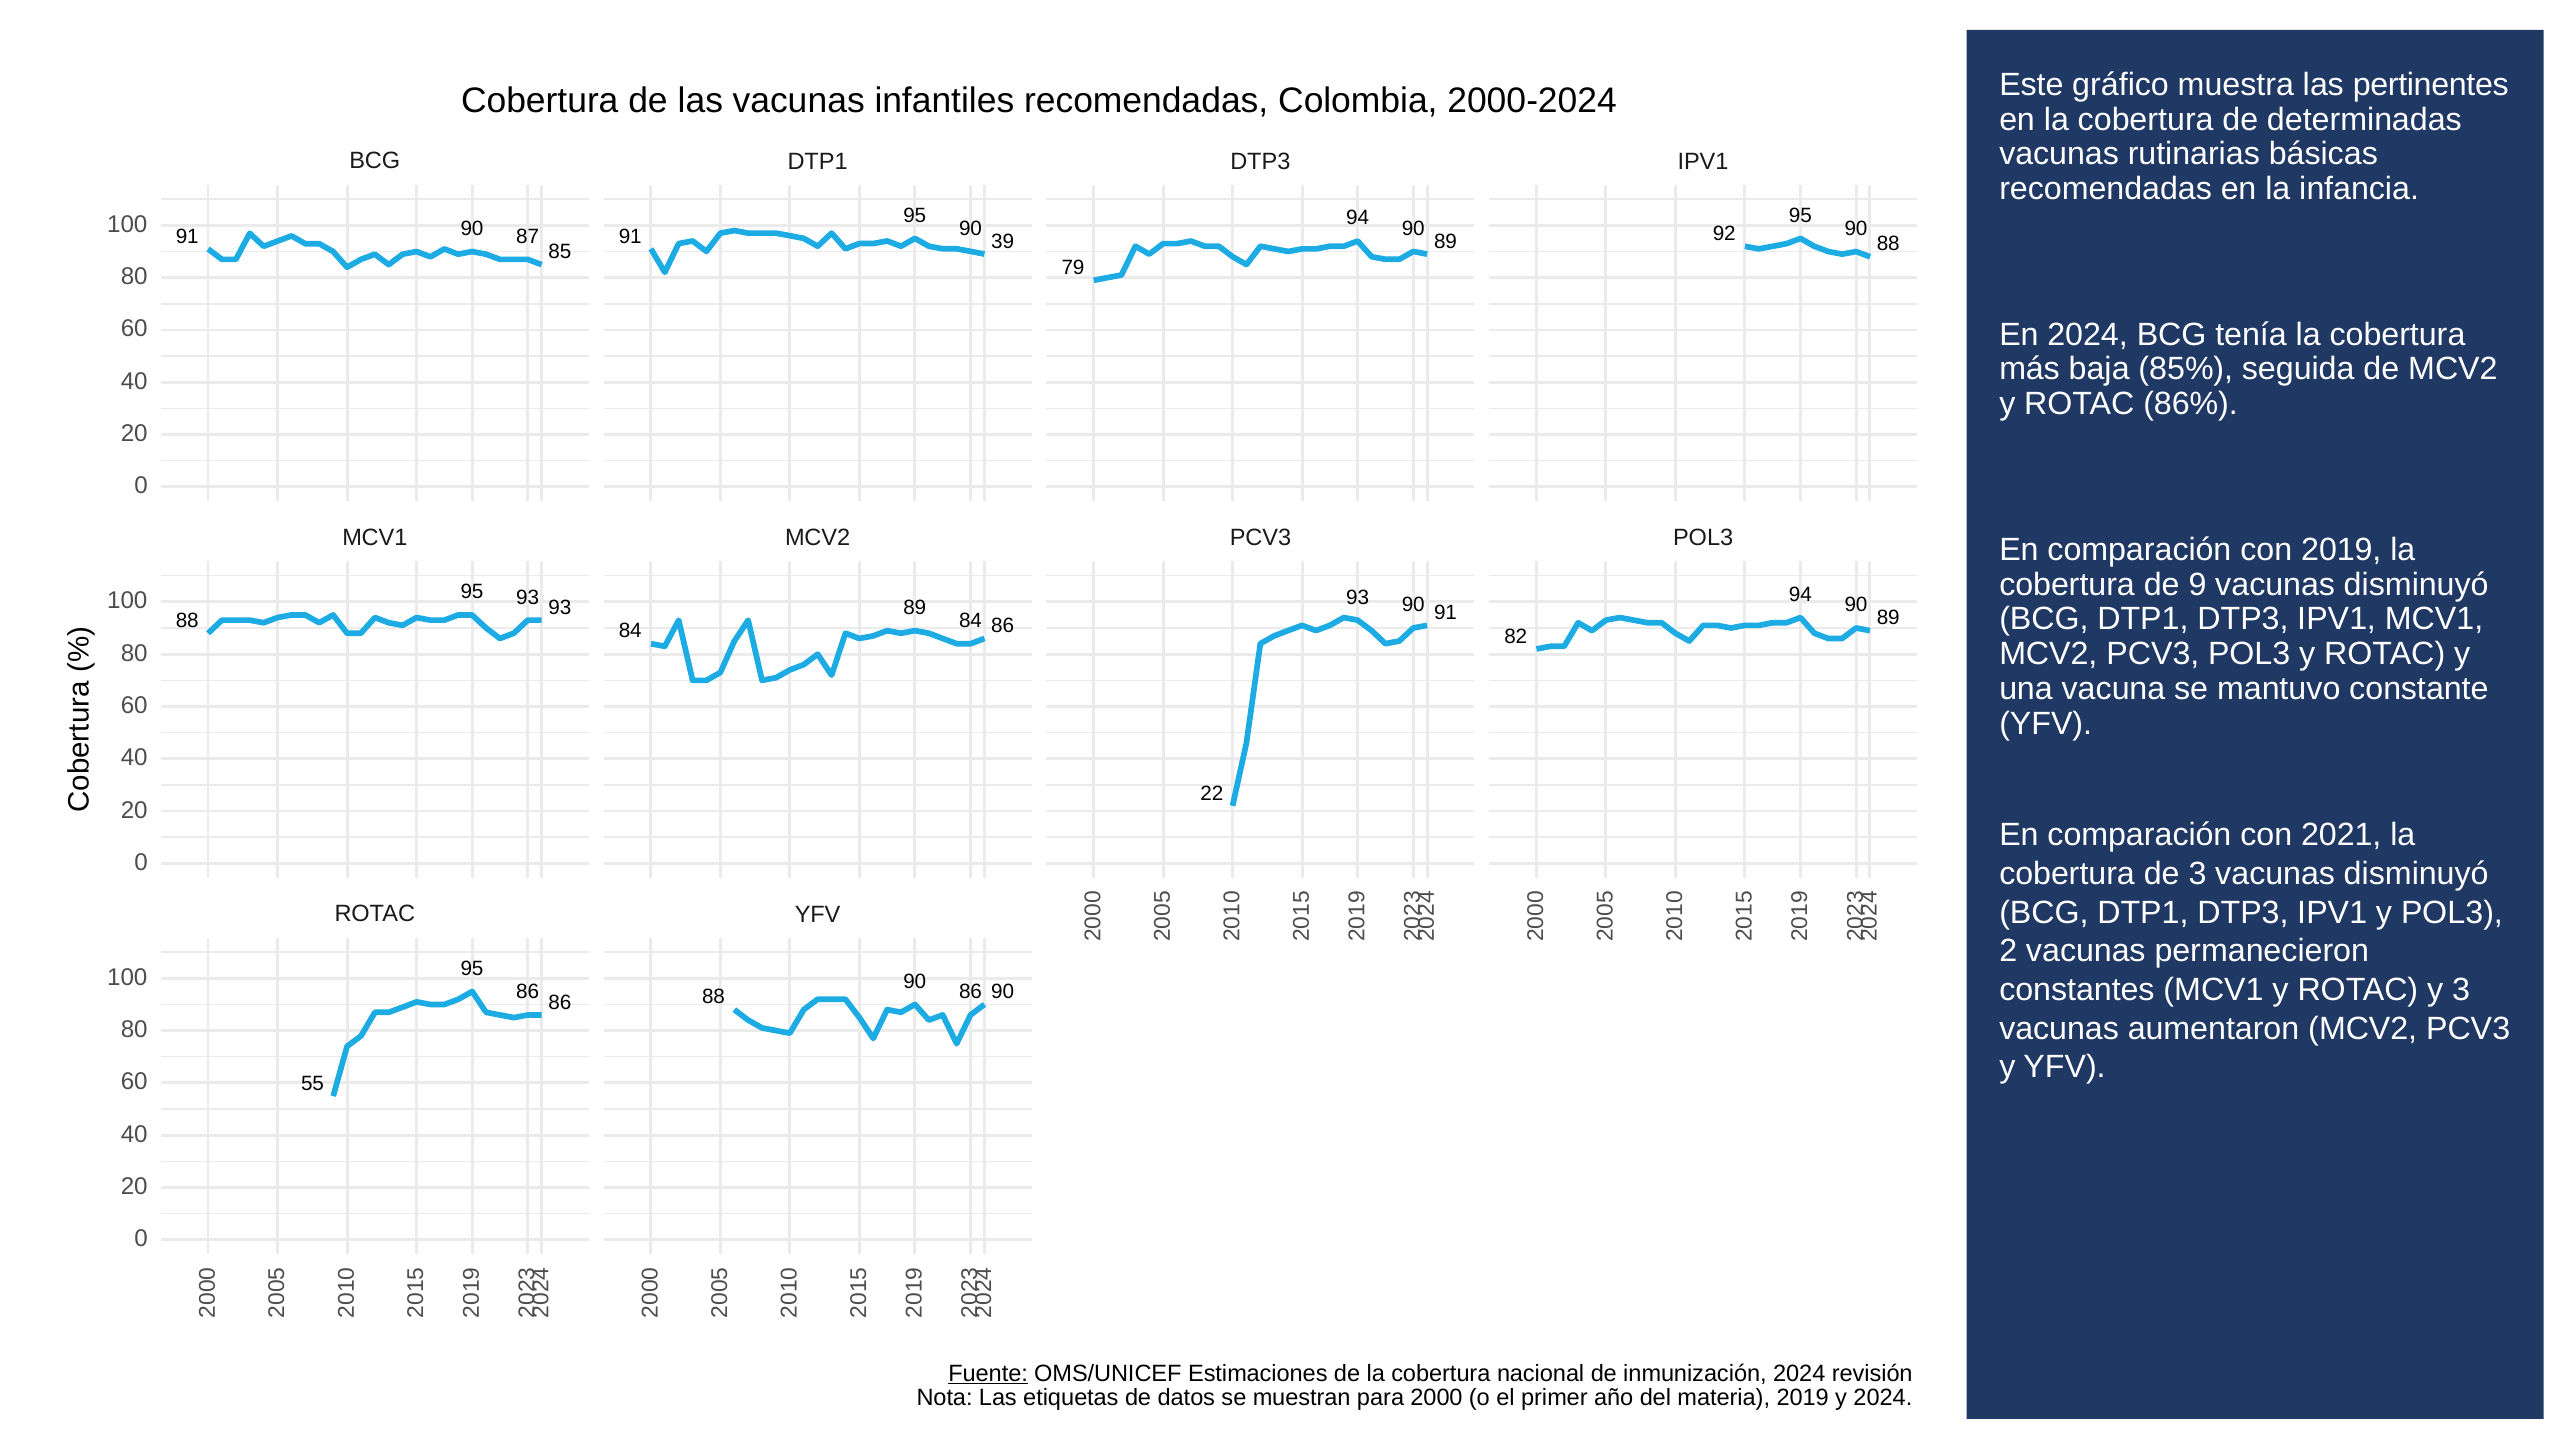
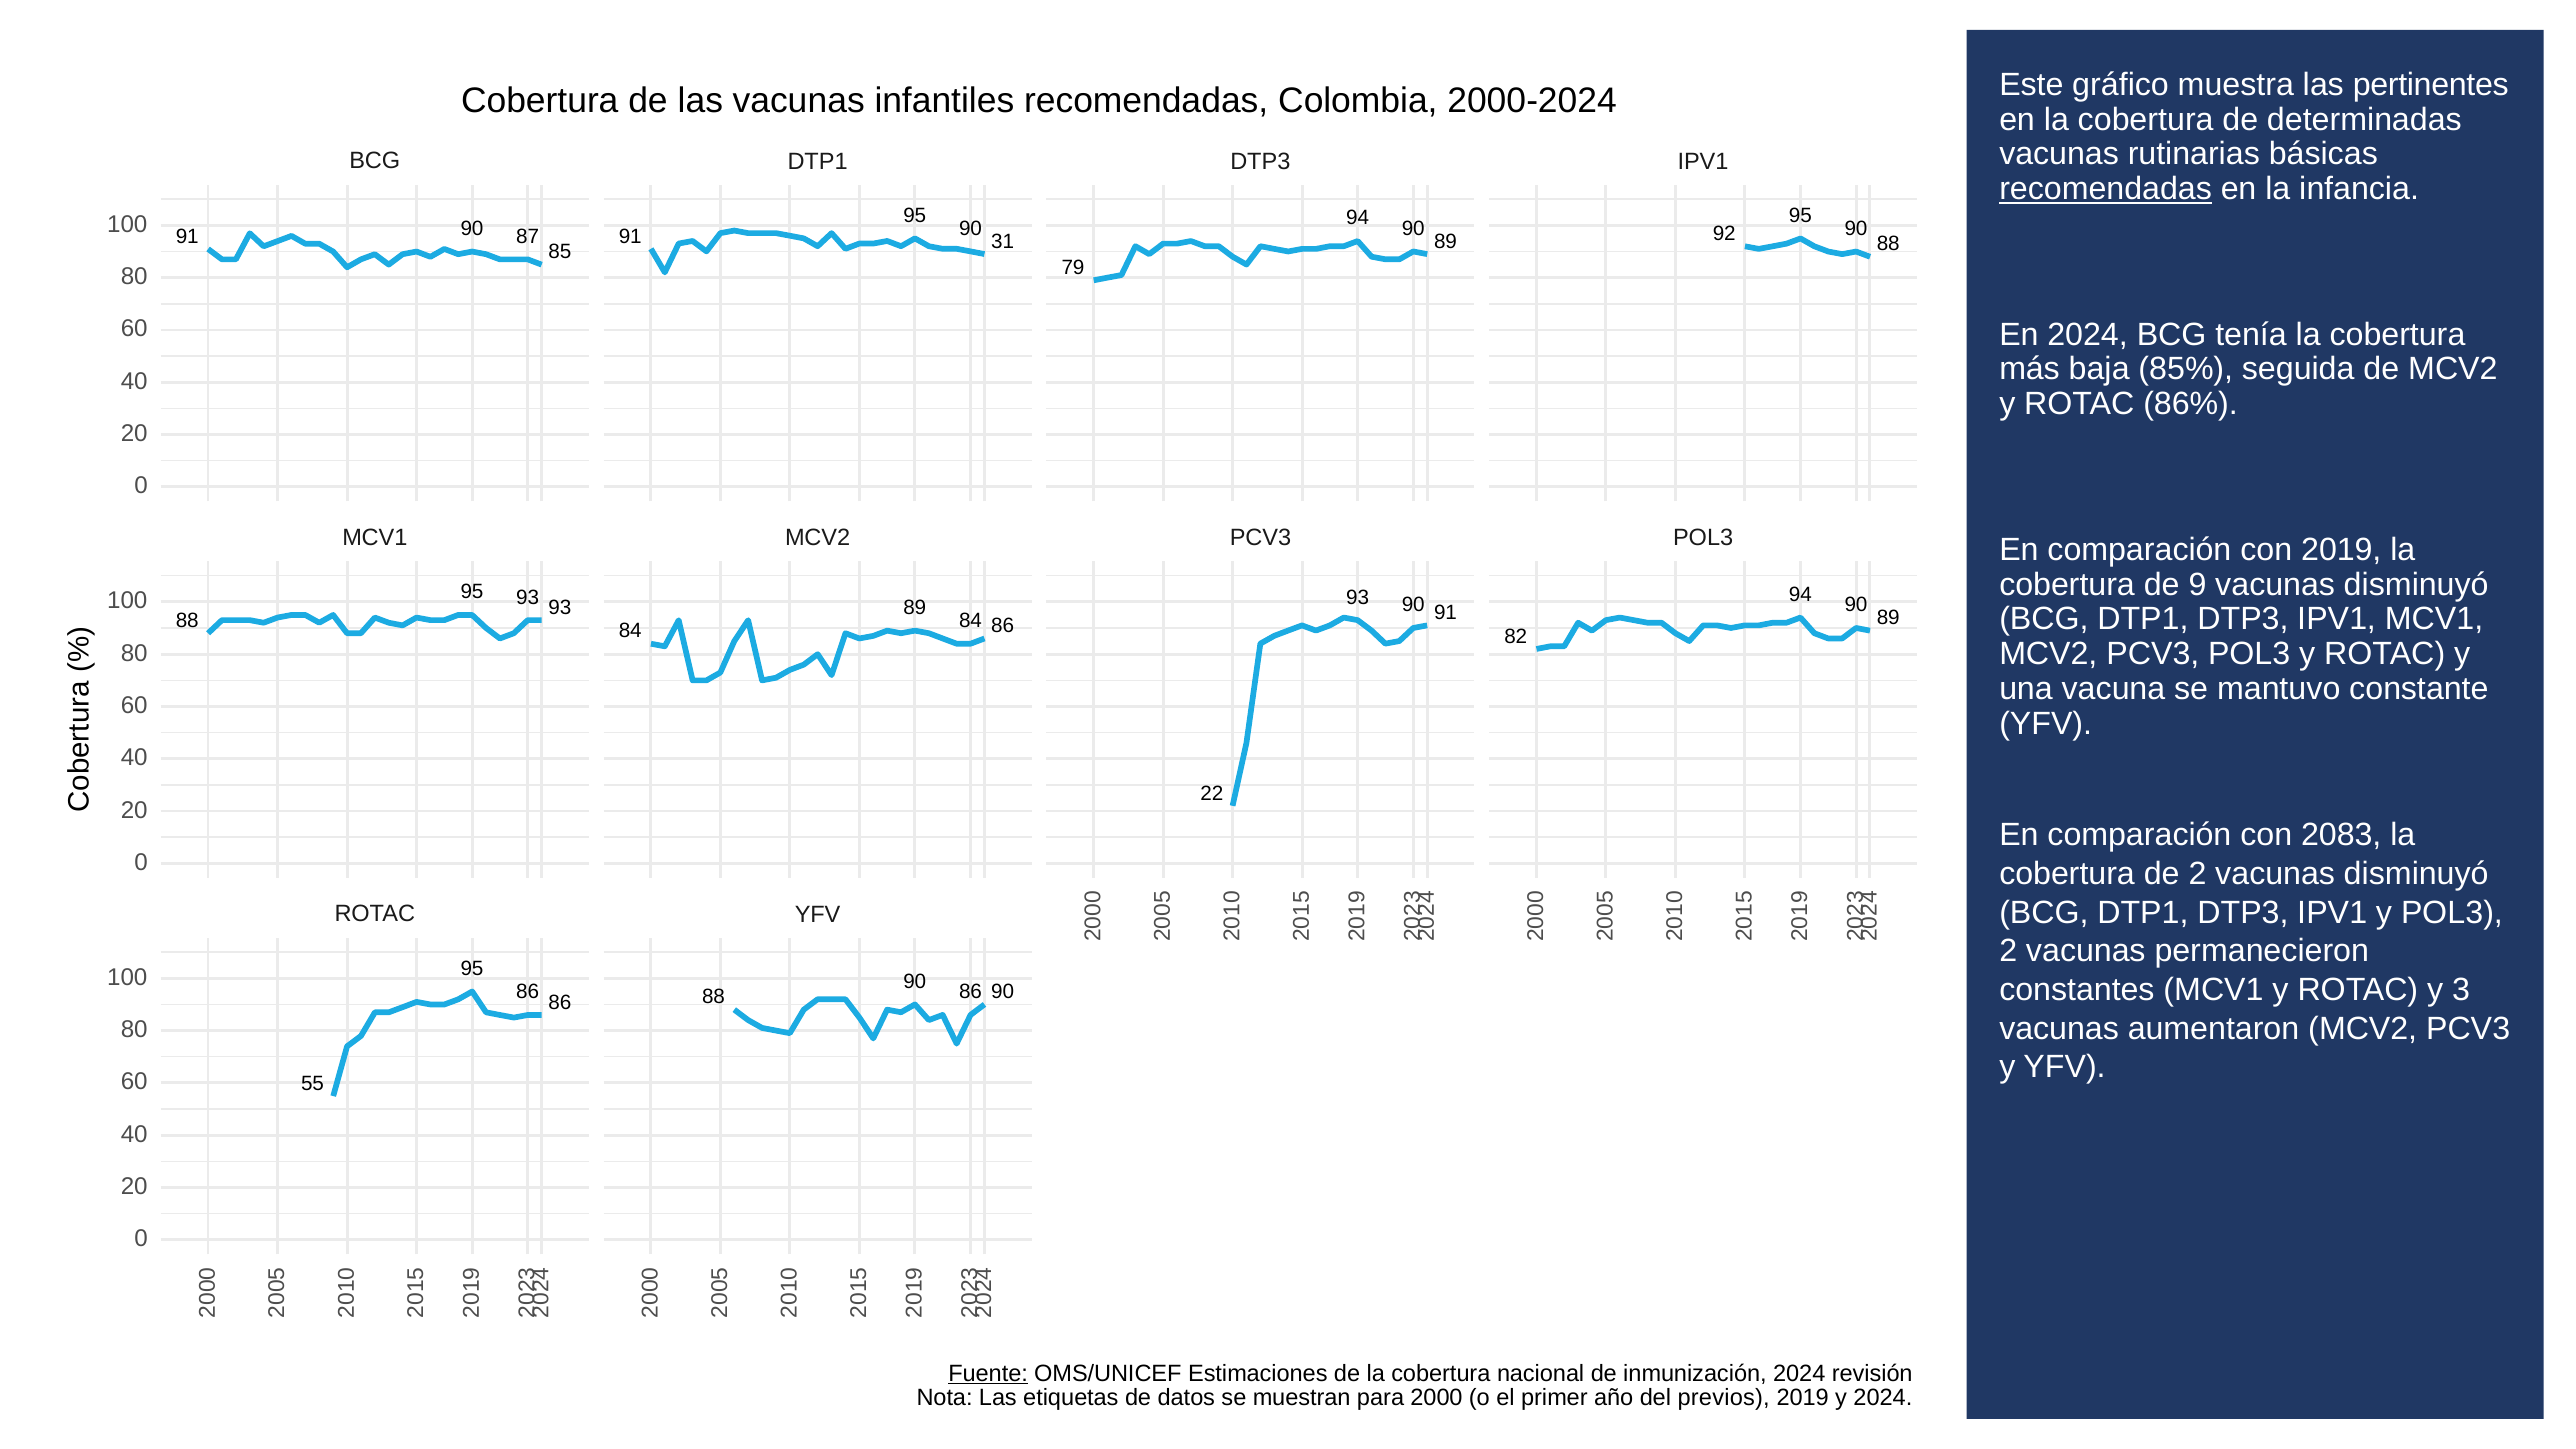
recomendadas at (2106, 189) underline: none -> present
39: 39 -> 31
2021: 2021 -> 2083
de 3: 3 -> 2
materia: materia -> previos
